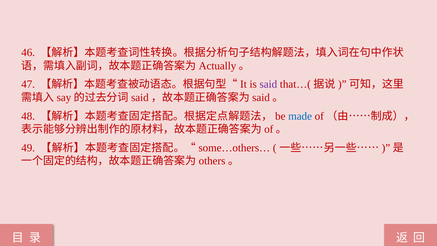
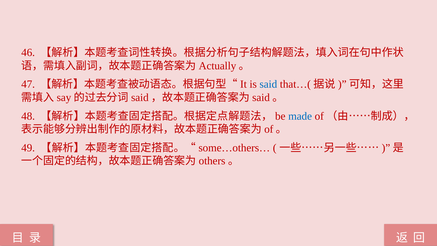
said colour: purple -> blue
